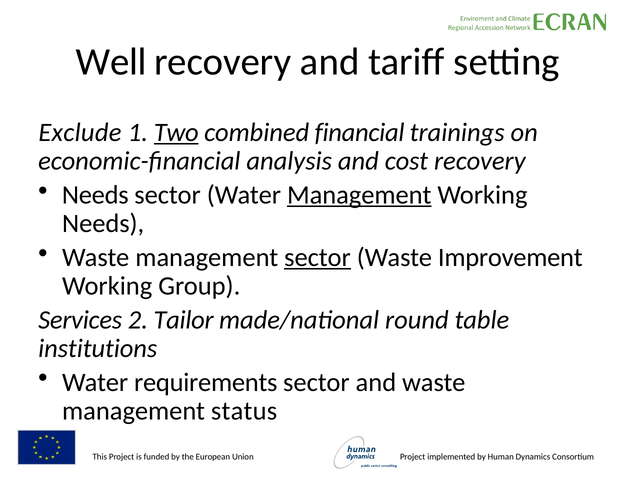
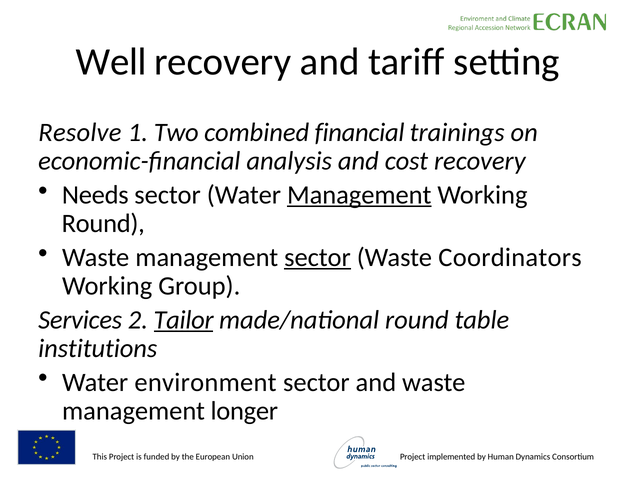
Exclude: Exclude -> Resolve
Two underline: present -> none
Needs at (103, 224): Needs -> Round
Improvement: Improvement -> Coordinators
Tailor underline: none -> present
requirements: requirements -> environment
status: status -> longer
